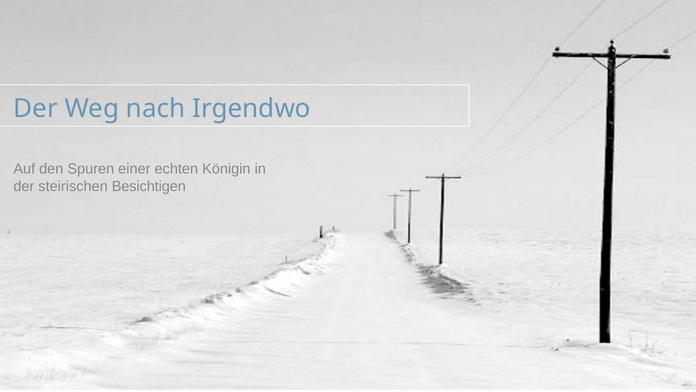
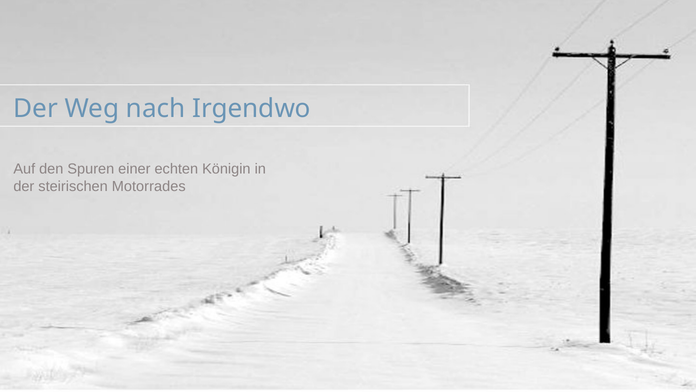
Besichtigen: Besichtigen -> Motorrades
